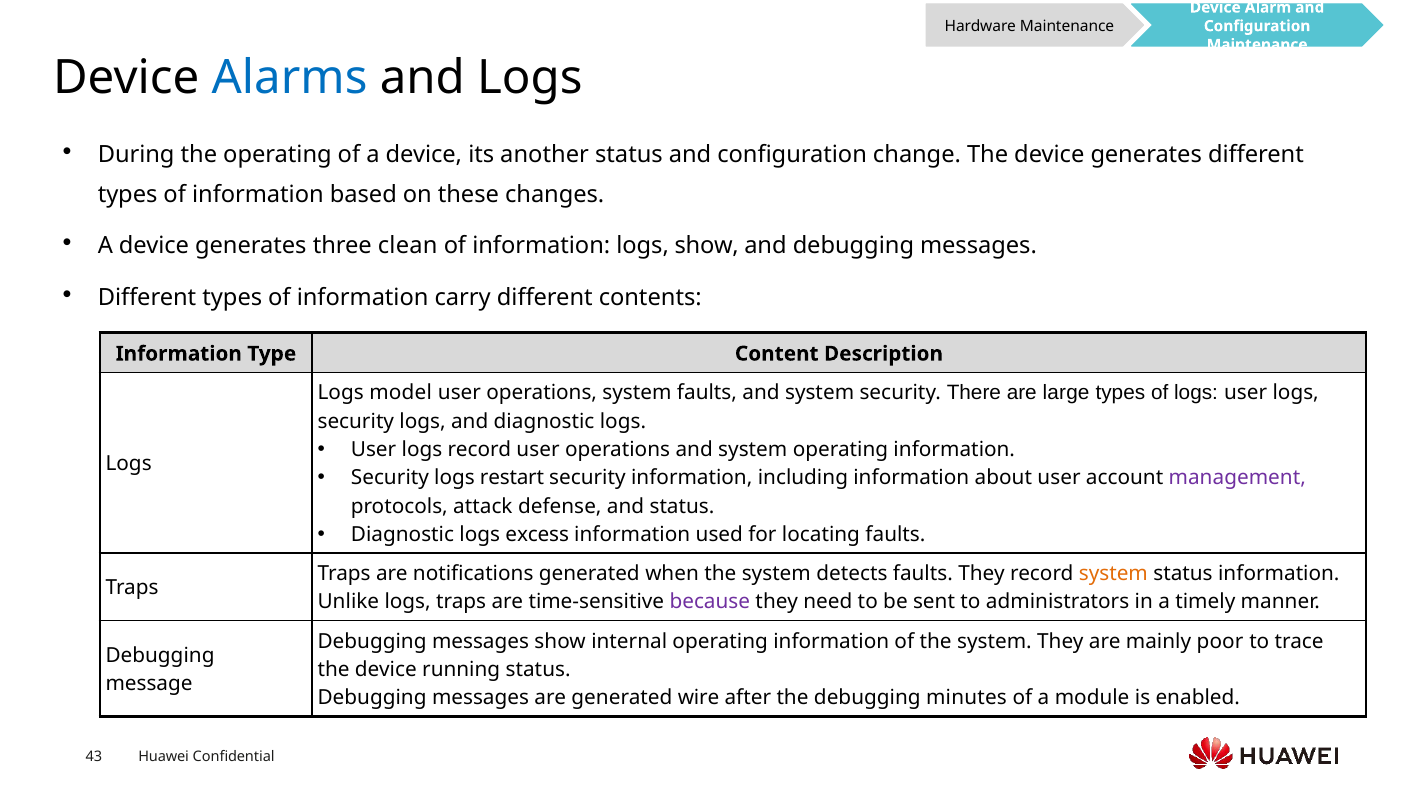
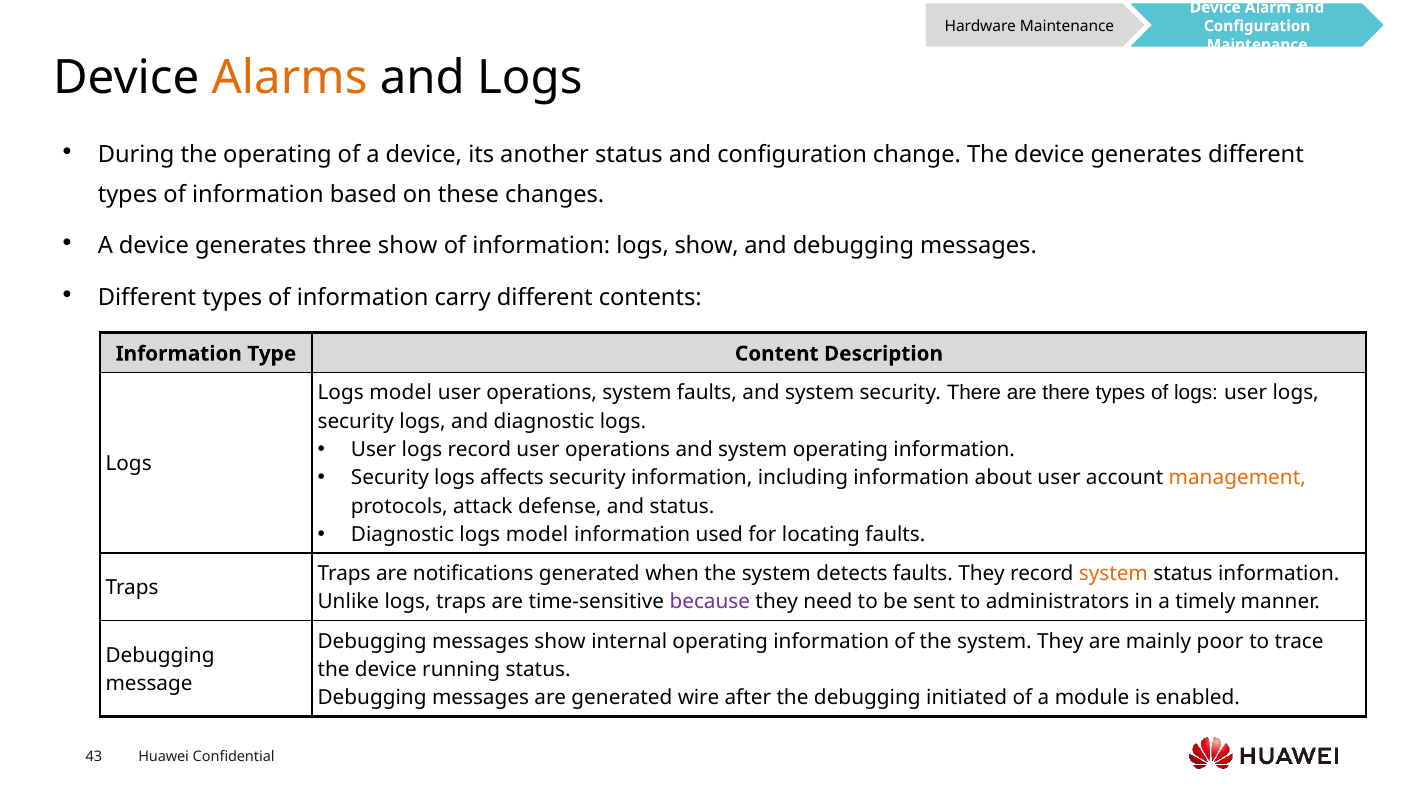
Alarms colour: blue -> orange
three clean: clean -> show
are large: large -> there
restart: restart -> affects
management colour: purple -> orange
Diagnostic logs excess: excess -> model
minutes: minutes -> initiated
